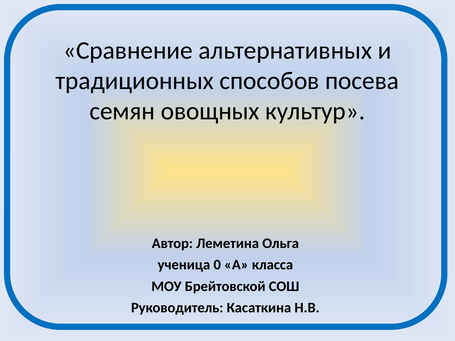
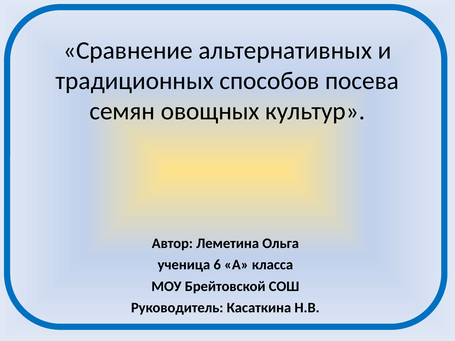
0: 0 -> 6
